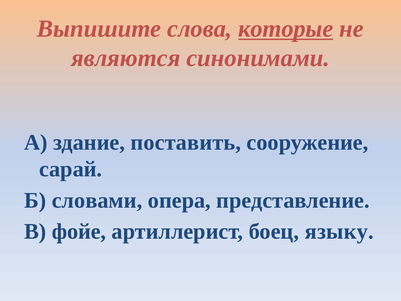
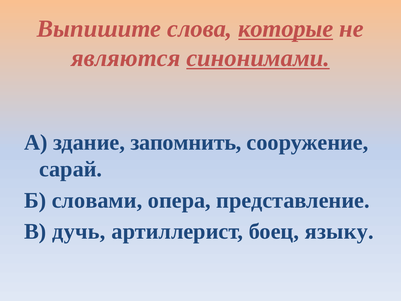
синонимами underline: none -> present
поставить: поставить -> запомнить
фойе: фойе -> дучь
